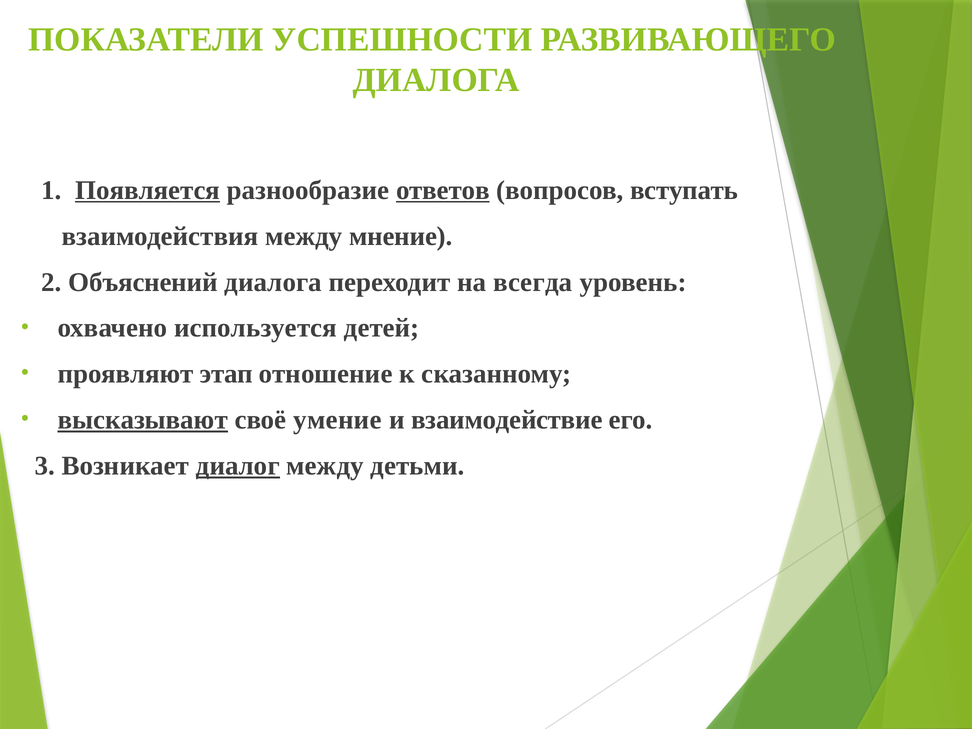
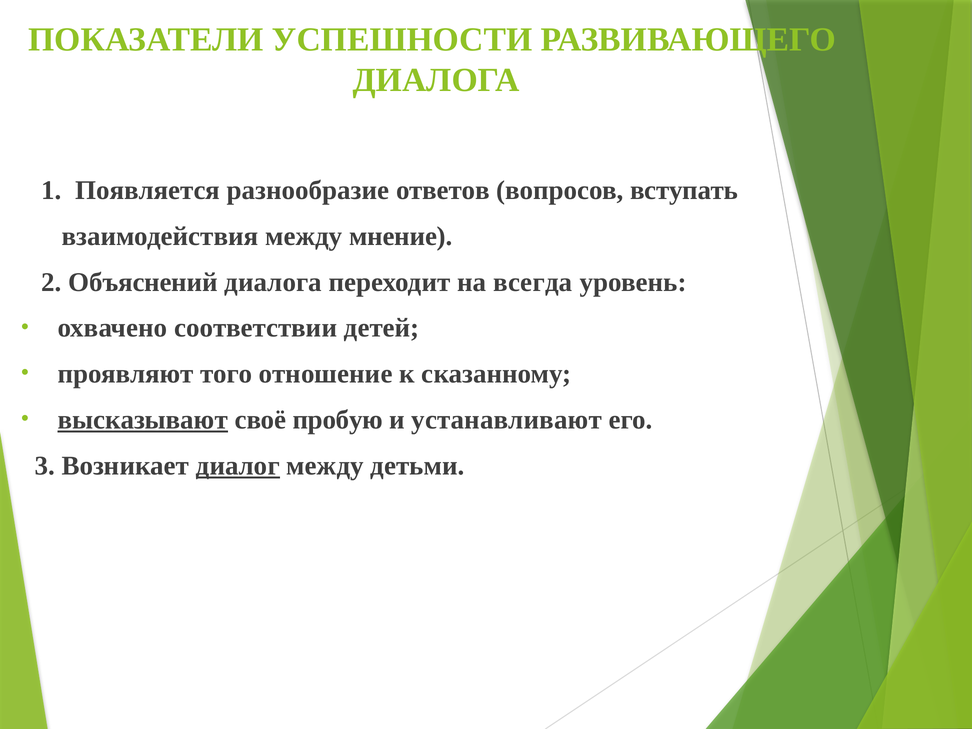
Появляется underline: present -> none
ответов underline: present -> none
используется: используется -> соответствии
этап: этап -> того
умение: умение -> пробую
взаимодействие: взаимодействие -> устанавливают
